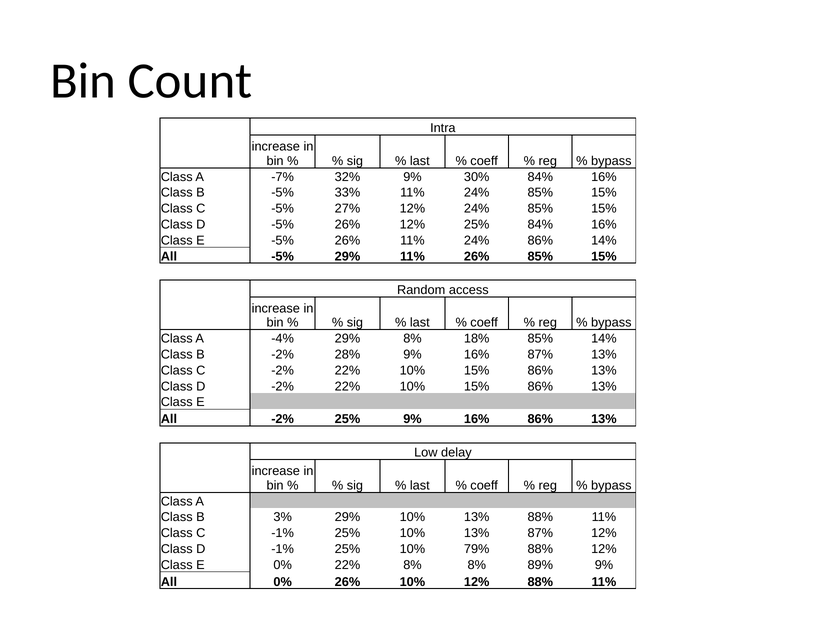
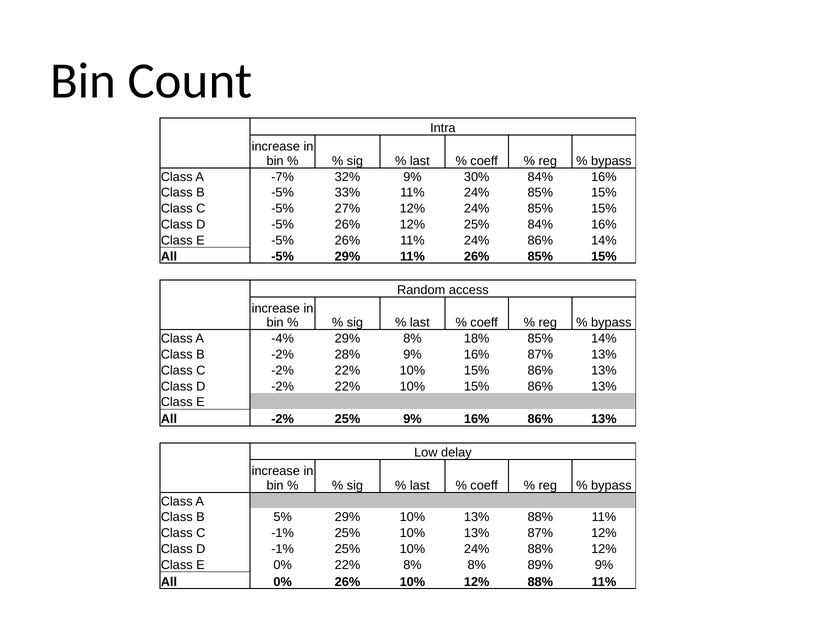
3%: 3% -> 5%
10% 79%: 79% -> 24%
